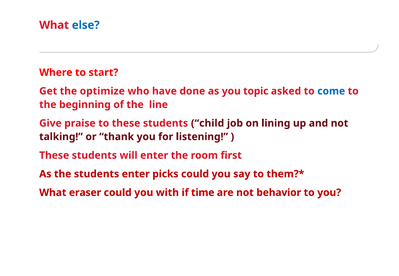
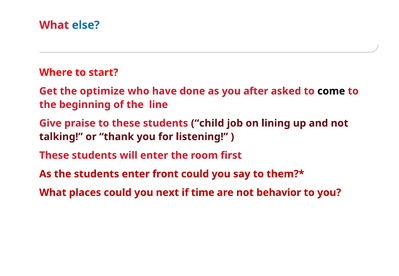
topic: topic -> after
come colour: blue -> black
picks: picks -> front
eraser: eraser -> places
with: with -> next
